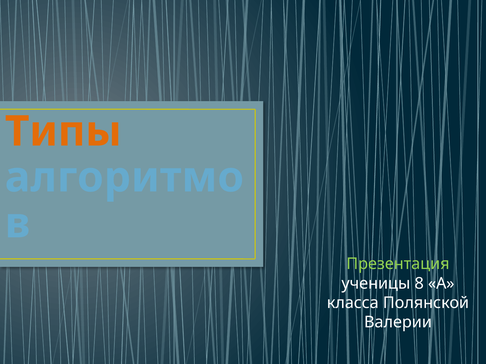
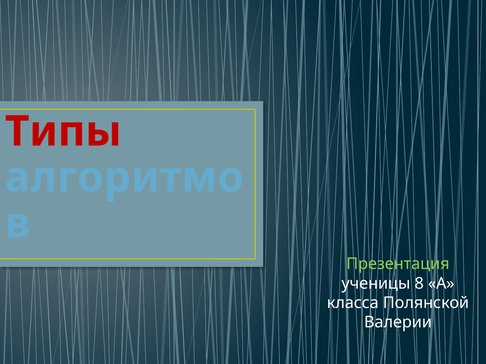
Типы colour: orange -> red
